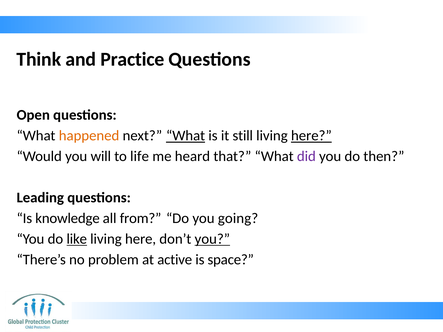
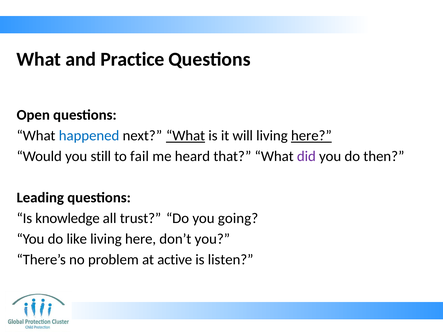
Think at (39, 59): Think -> What
happened colour: orange -> blue
still: still -> will
will: will -> still
life: life -> fail
from: from -> trust
like underline: present -> none
you at (212, 239) underline: present -> none
space: space -> listen
